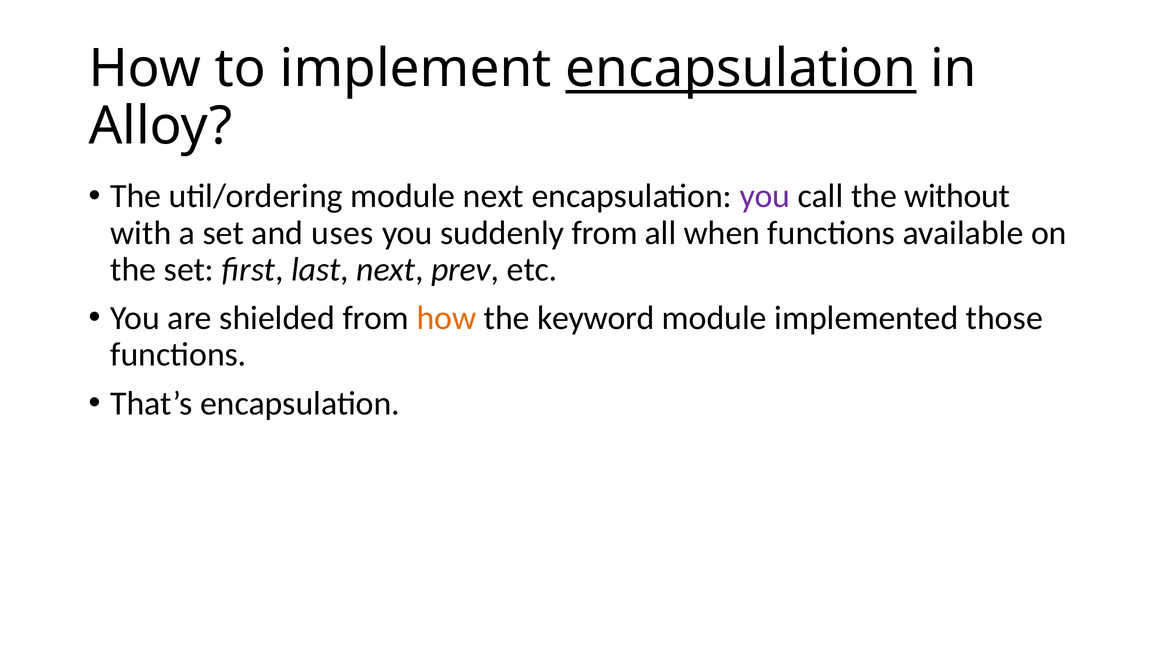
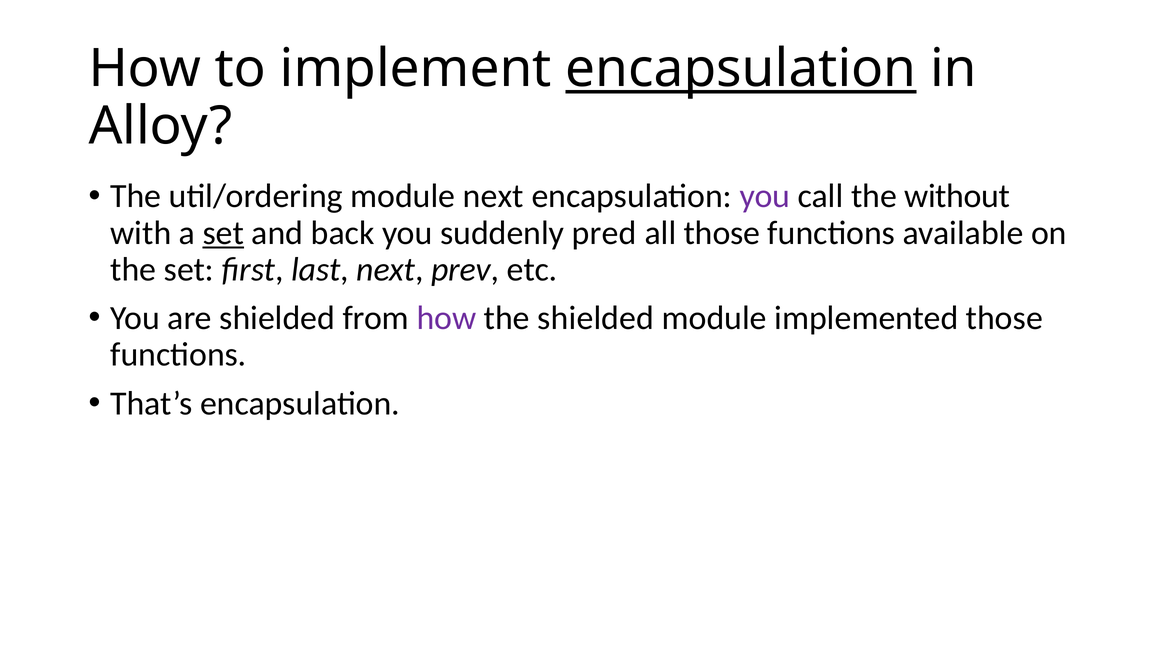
set at (223, 233) underline: none -> present
uses: uses -> back
suddenly from: from -> pred
all when: when -> those
how at (446, 318) colour: orange -> purple
the keyword: keyword -> shielded
